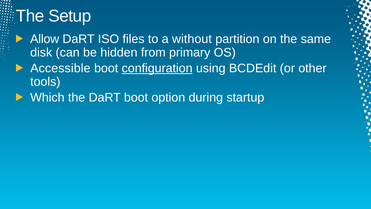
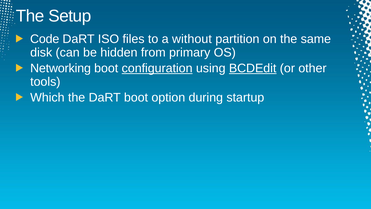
Allow: Allow -> Code
Accessible: Accessible -> Networking
BCDEdit underline: none -> present
